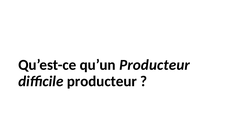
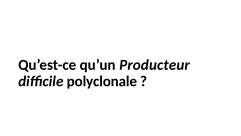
difficile producteur: producteur -> polyclonale
